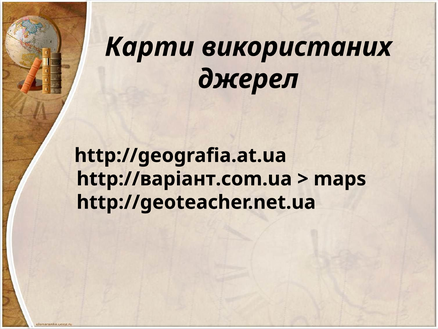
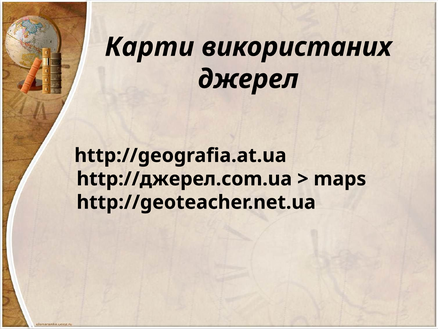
http://варіант.com.ua: http://варіант.com.ua -> http://джерел.com.ua
